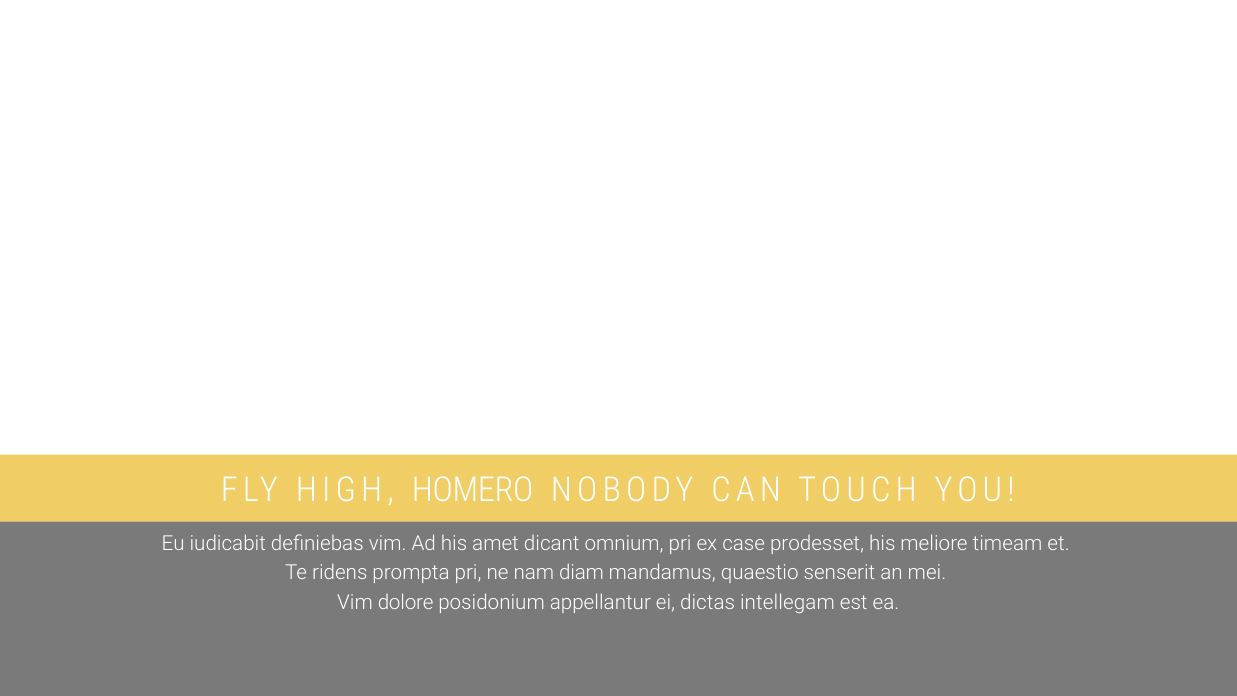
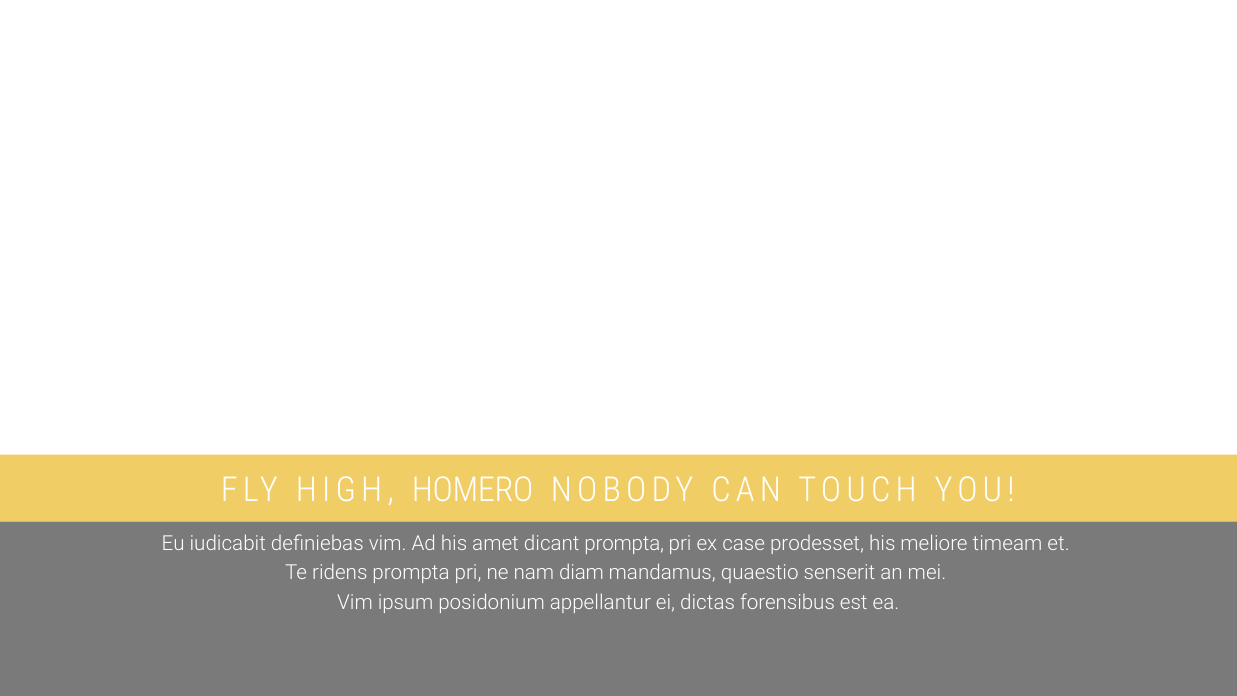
dicant omnium: omnium -> prompta
dolore: dolore -> ipsum
intellegam: intellegam -> forensibus
